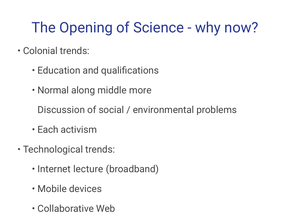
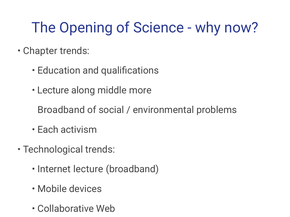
Colonial: Colonial -> Chapter
Normal at (53, 90): Normal -> Lecture
Discussion at (61, 110): Discussion -> Broadband
